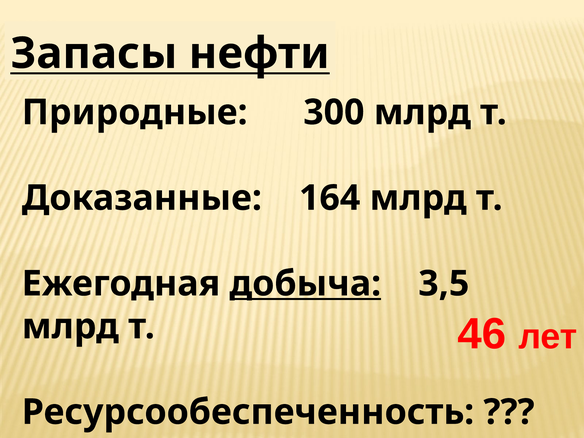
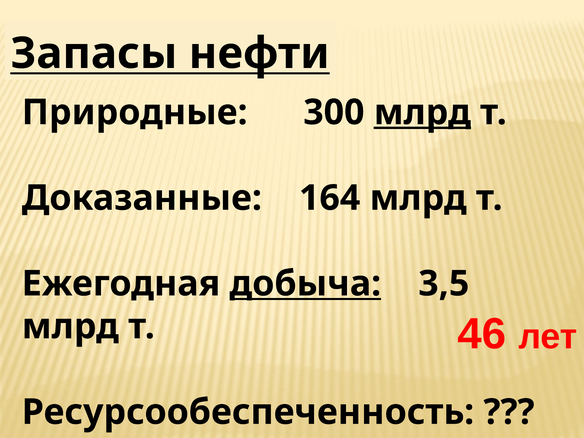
млрд at (422, 112) underline: none -> present
